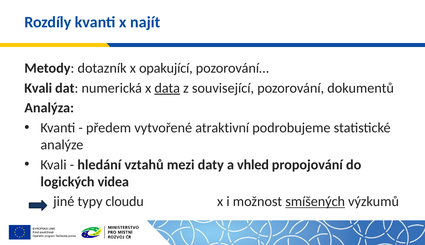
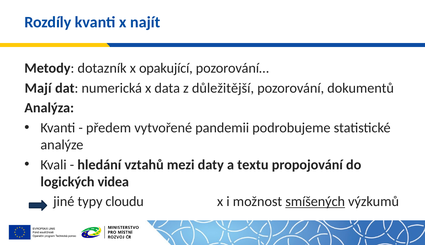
Kvali at (38, 88): Kvali -> Mají
data underline: present -> none
související: související -> důležitější
atraktivní: atraktivní -> pandemii
vhled: vhled -> textu
